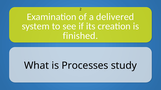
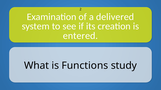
finished: finished -> entered
Processes: Processes -> Functions
